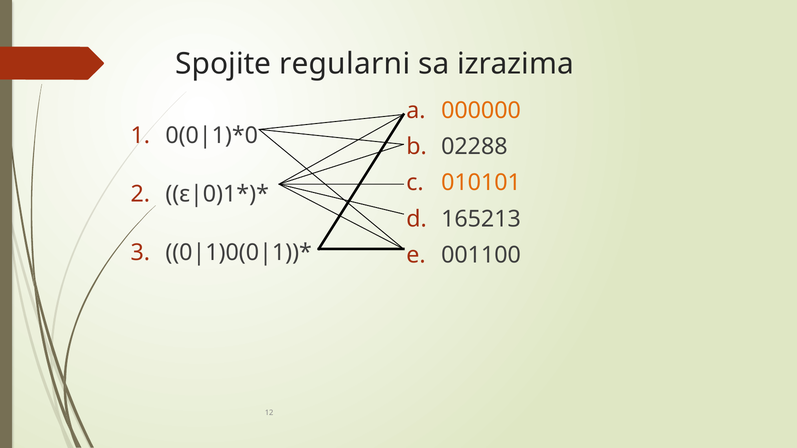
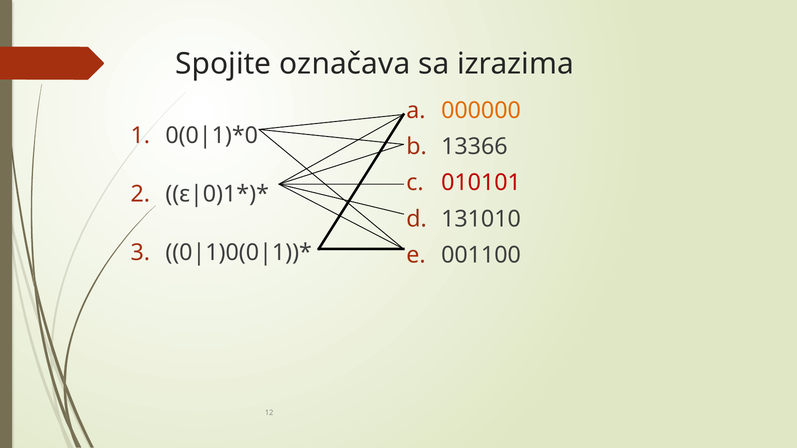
regularni: regularni -> označava
02288: 02288 -> 13366
010101 colour: orange -> red
165213: 165213 -> 131010
